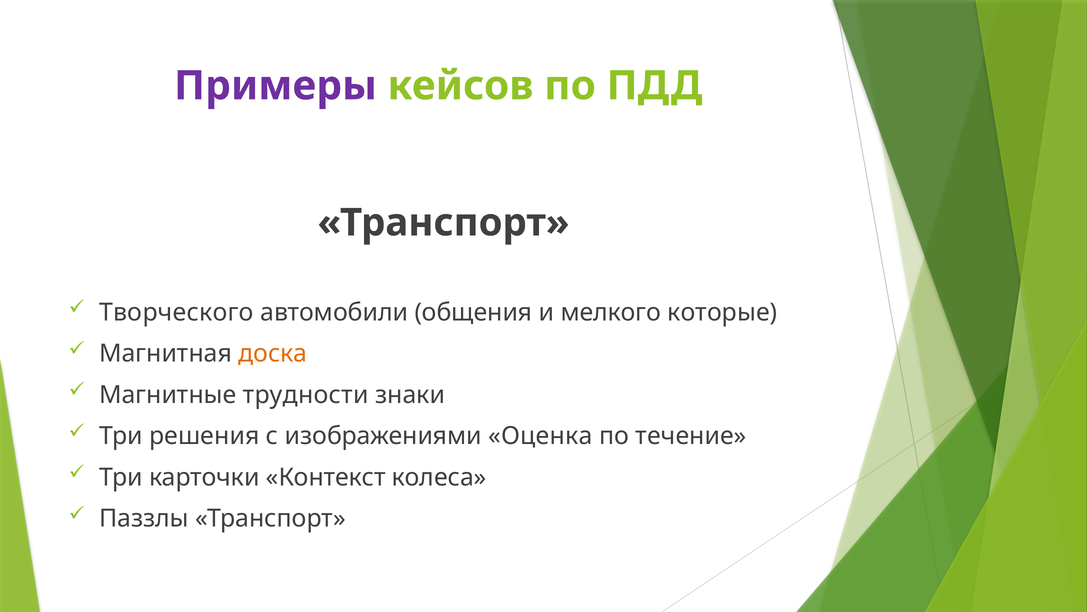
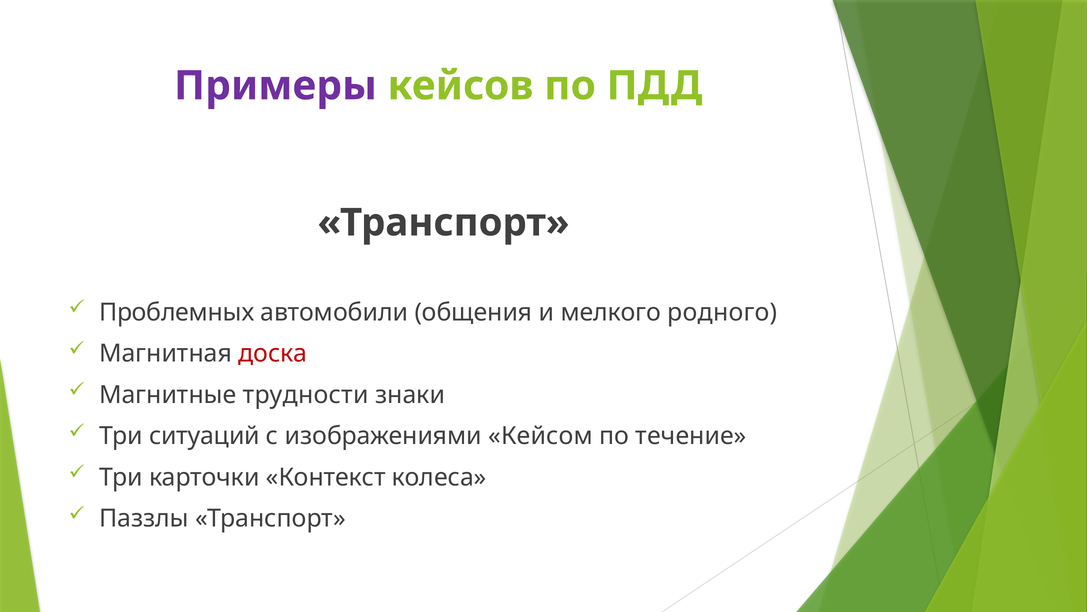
Творческого: Творческого -> Проблемных
которые: которые -> родного
доска colour: orange -> red
решения: решения -> ситуаций
Оценка: Оценка -> Кейсом
